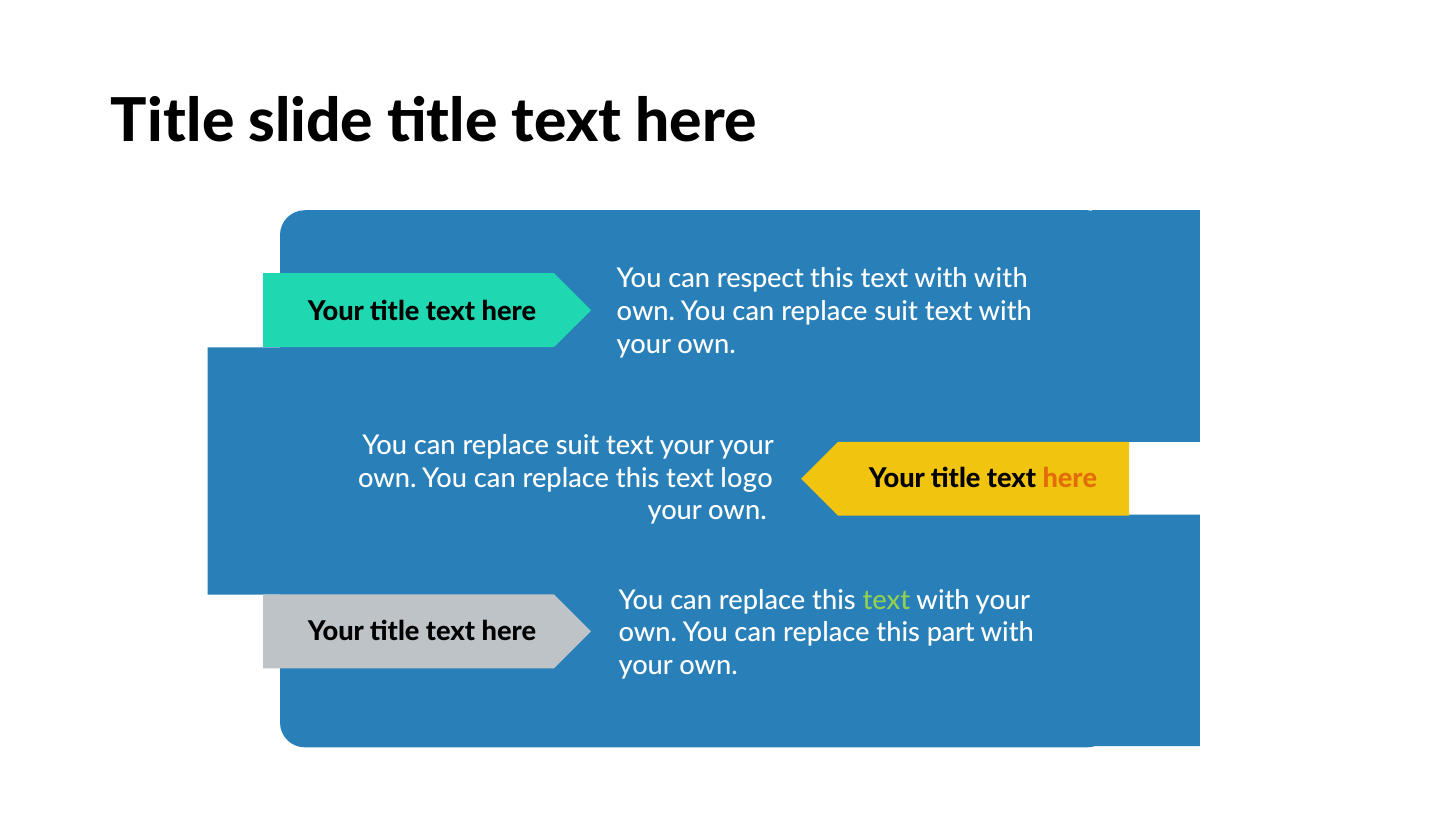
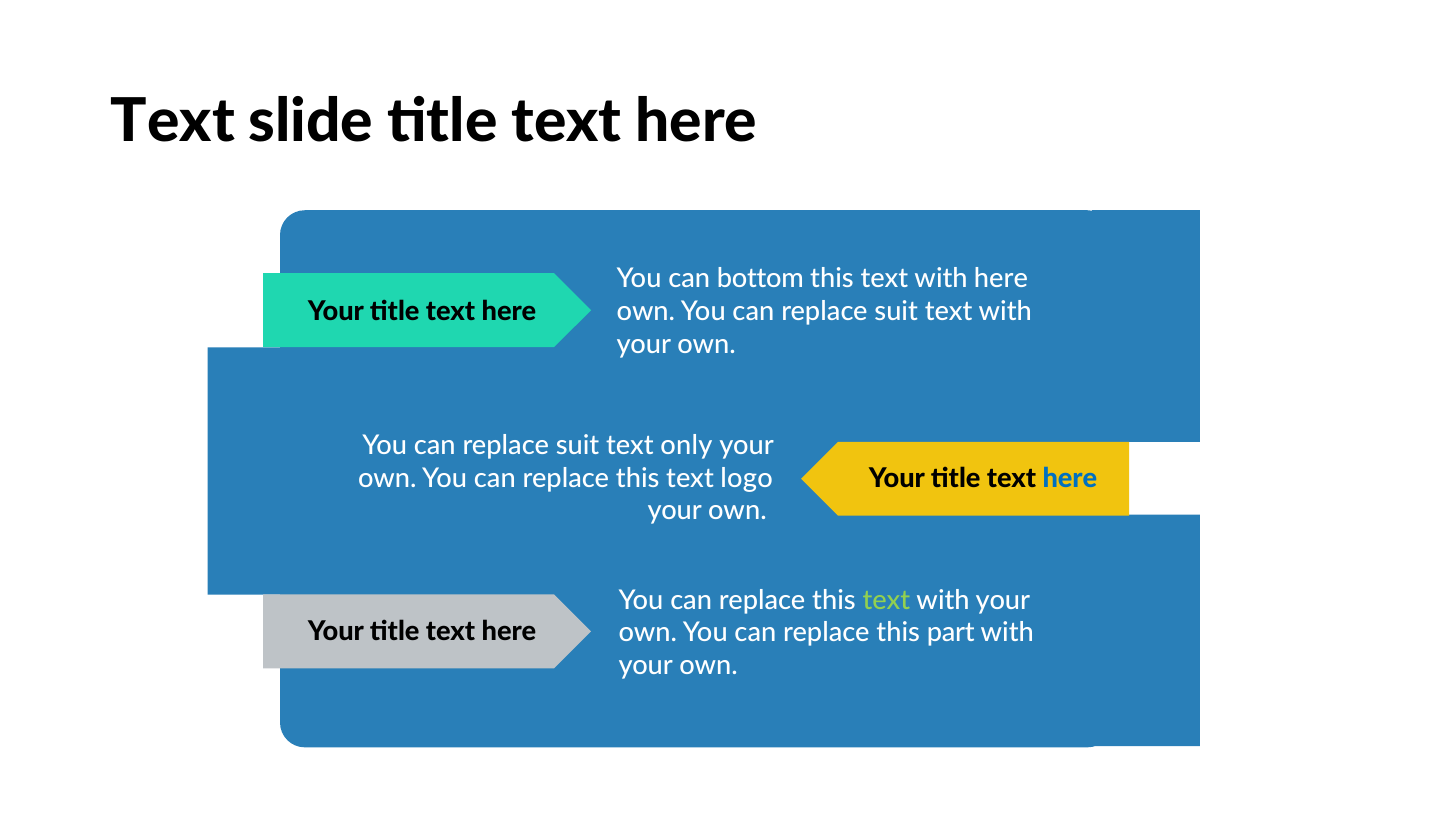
Title at (173, 122): Title -> Text
respect: respect -> bottom
with with: with -> here
text your: your -> only
here at (1070, 479) colour: orange -> blue
